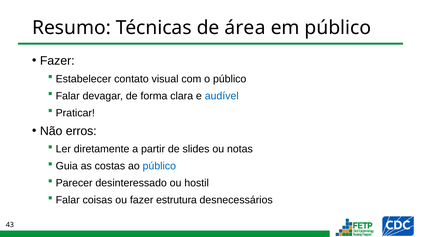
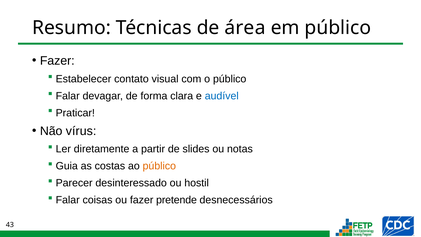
erros: erros -> vírus
público at (159, 166) colour: blue -> orange
estrutura: estrutura -> pretende
